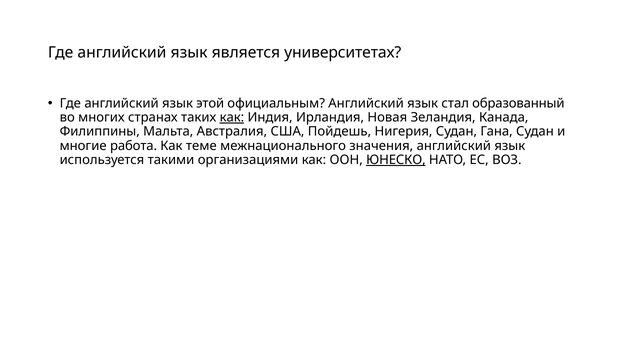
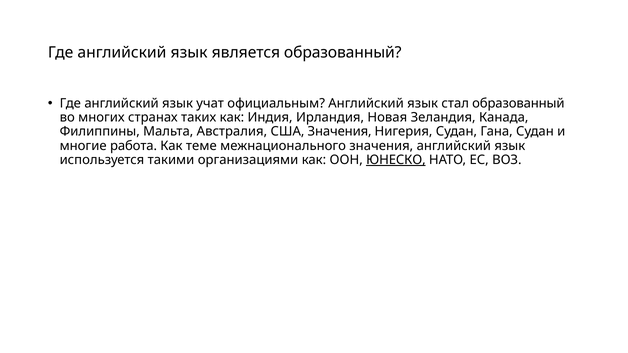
является университетах: университетах -> образованный
этой: этой -> учат
как at (232, 118) underline: present -> none
США Пойдешь: Пойдешь -> Значения
